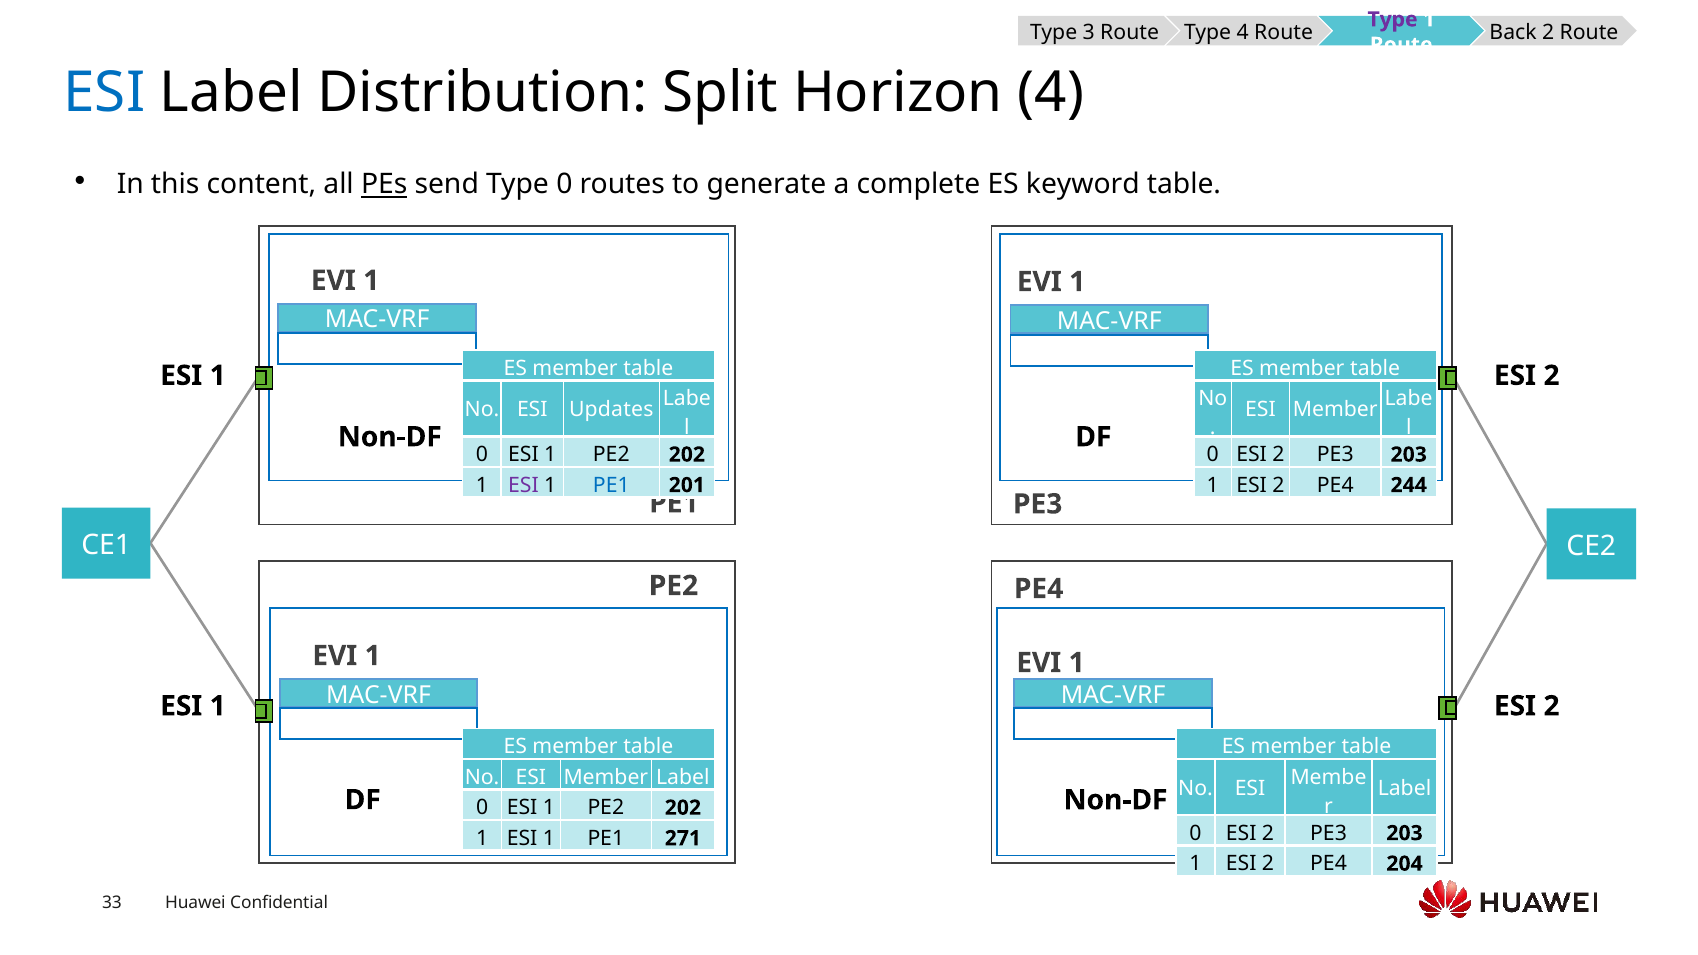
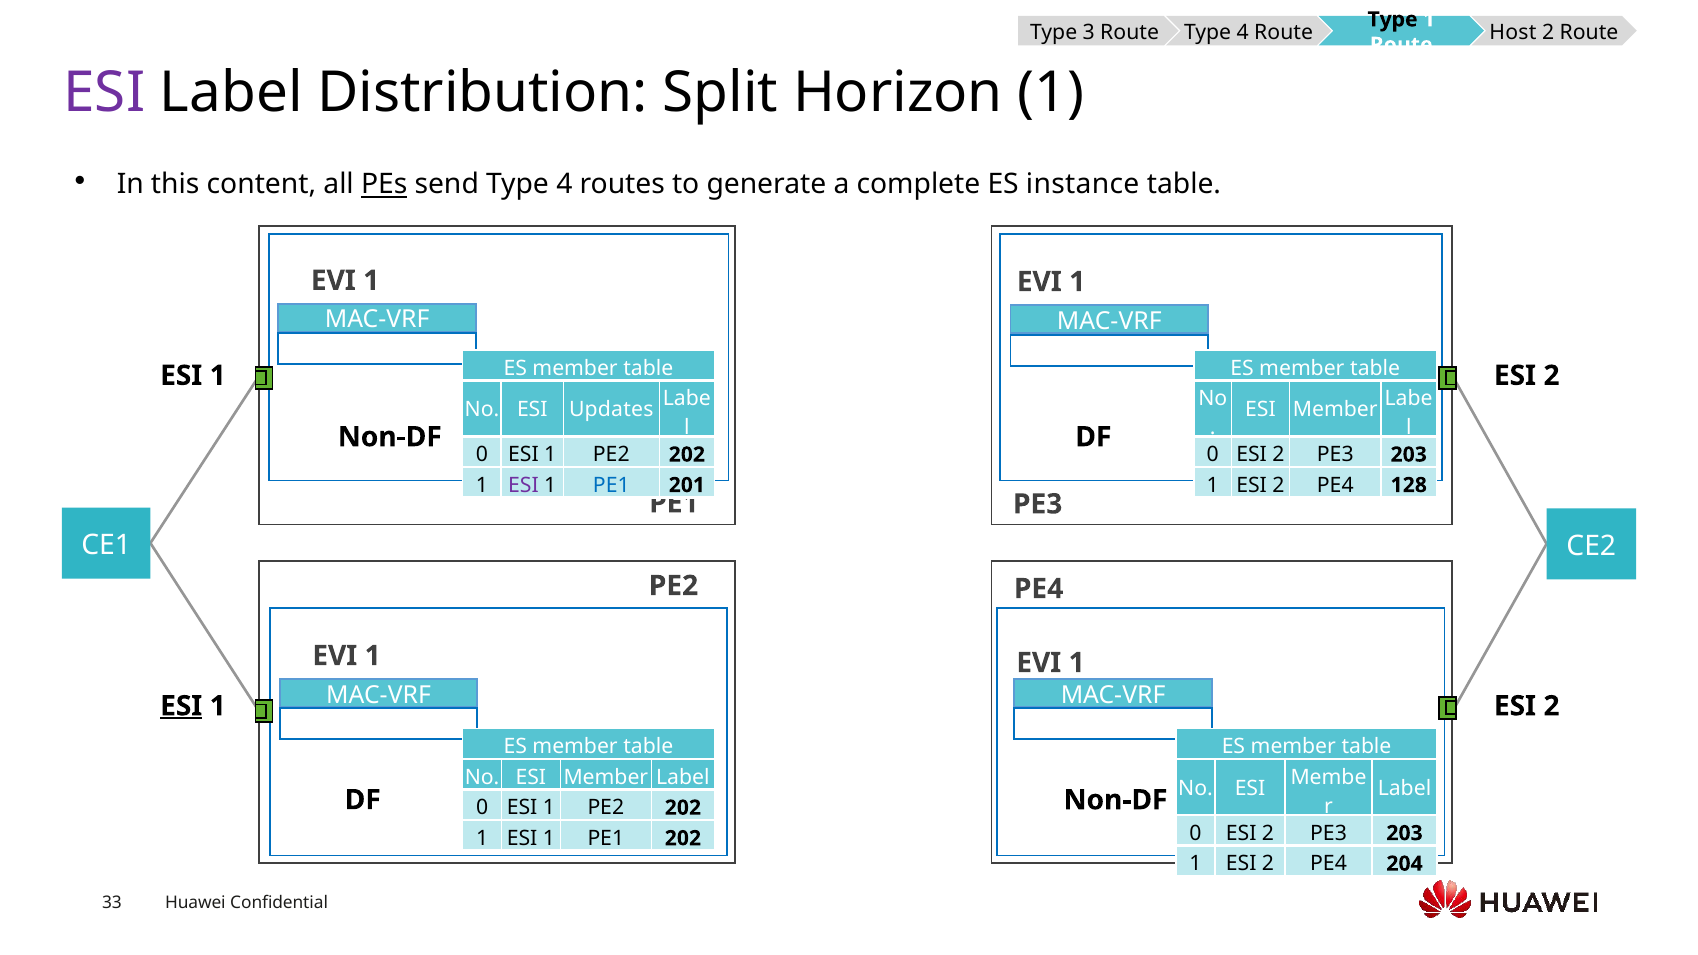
Type at (1393, 19) colour: purple -> black
Back: Back -> Host
ESI at (104, 93) colour: blue -> purple
Horizon 4: 4 -> 1
send Type 0: 0 -> 4
keyword: keyword -> instance
244: 244 -> 128
ESI at (181, 706) underline: none -> present
PE1 271: 271 -> 202
